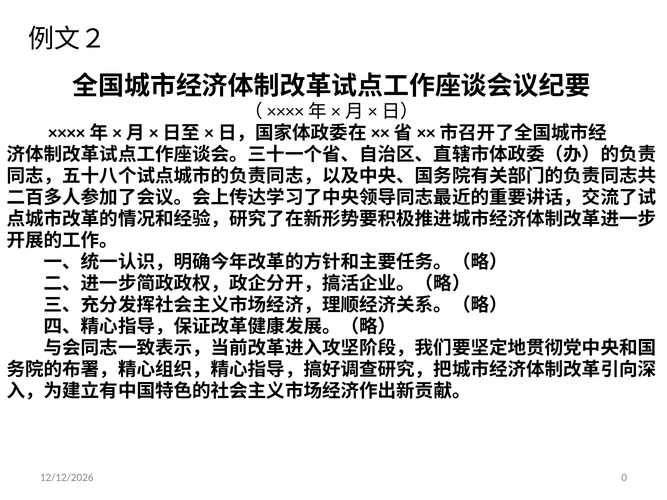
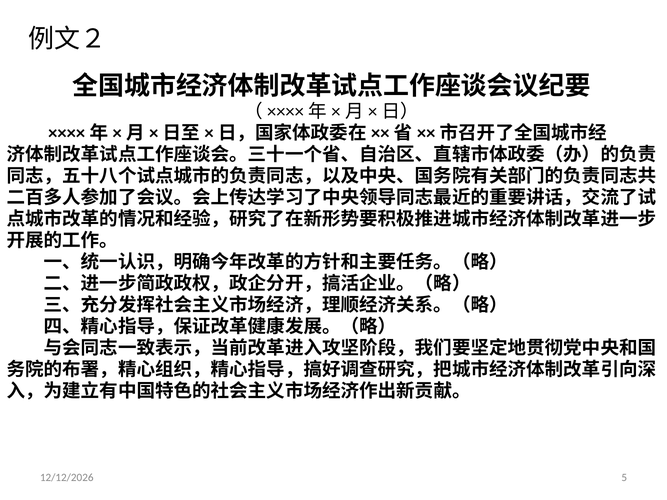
0: 0 -> 5
